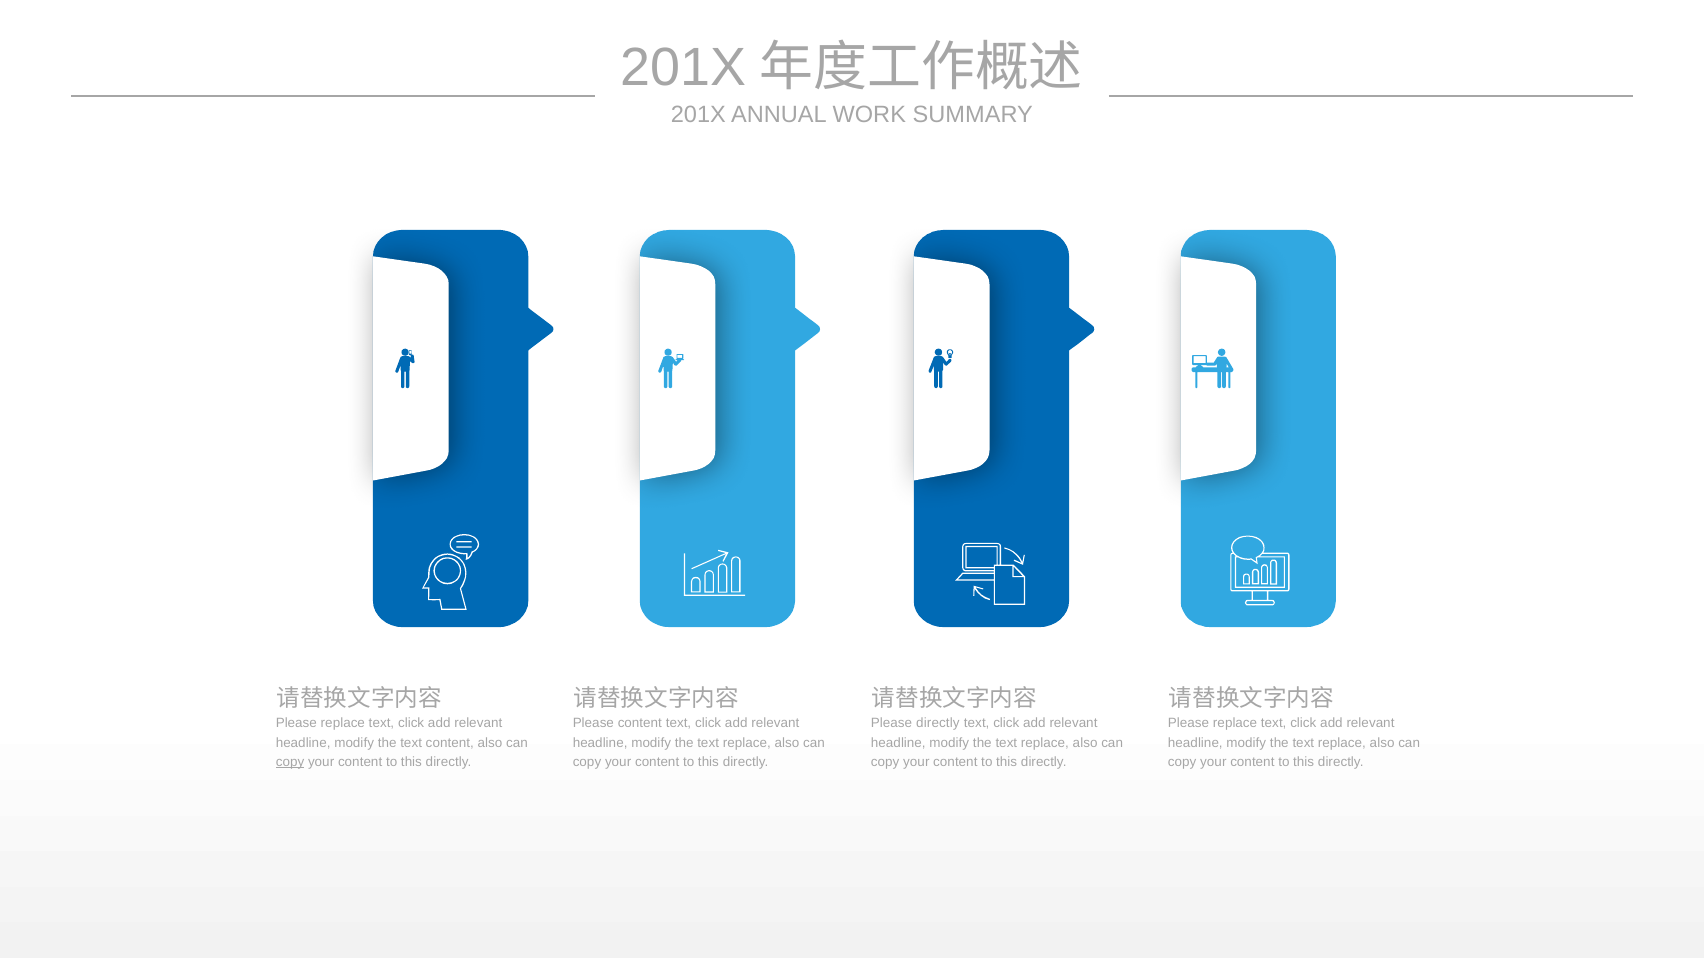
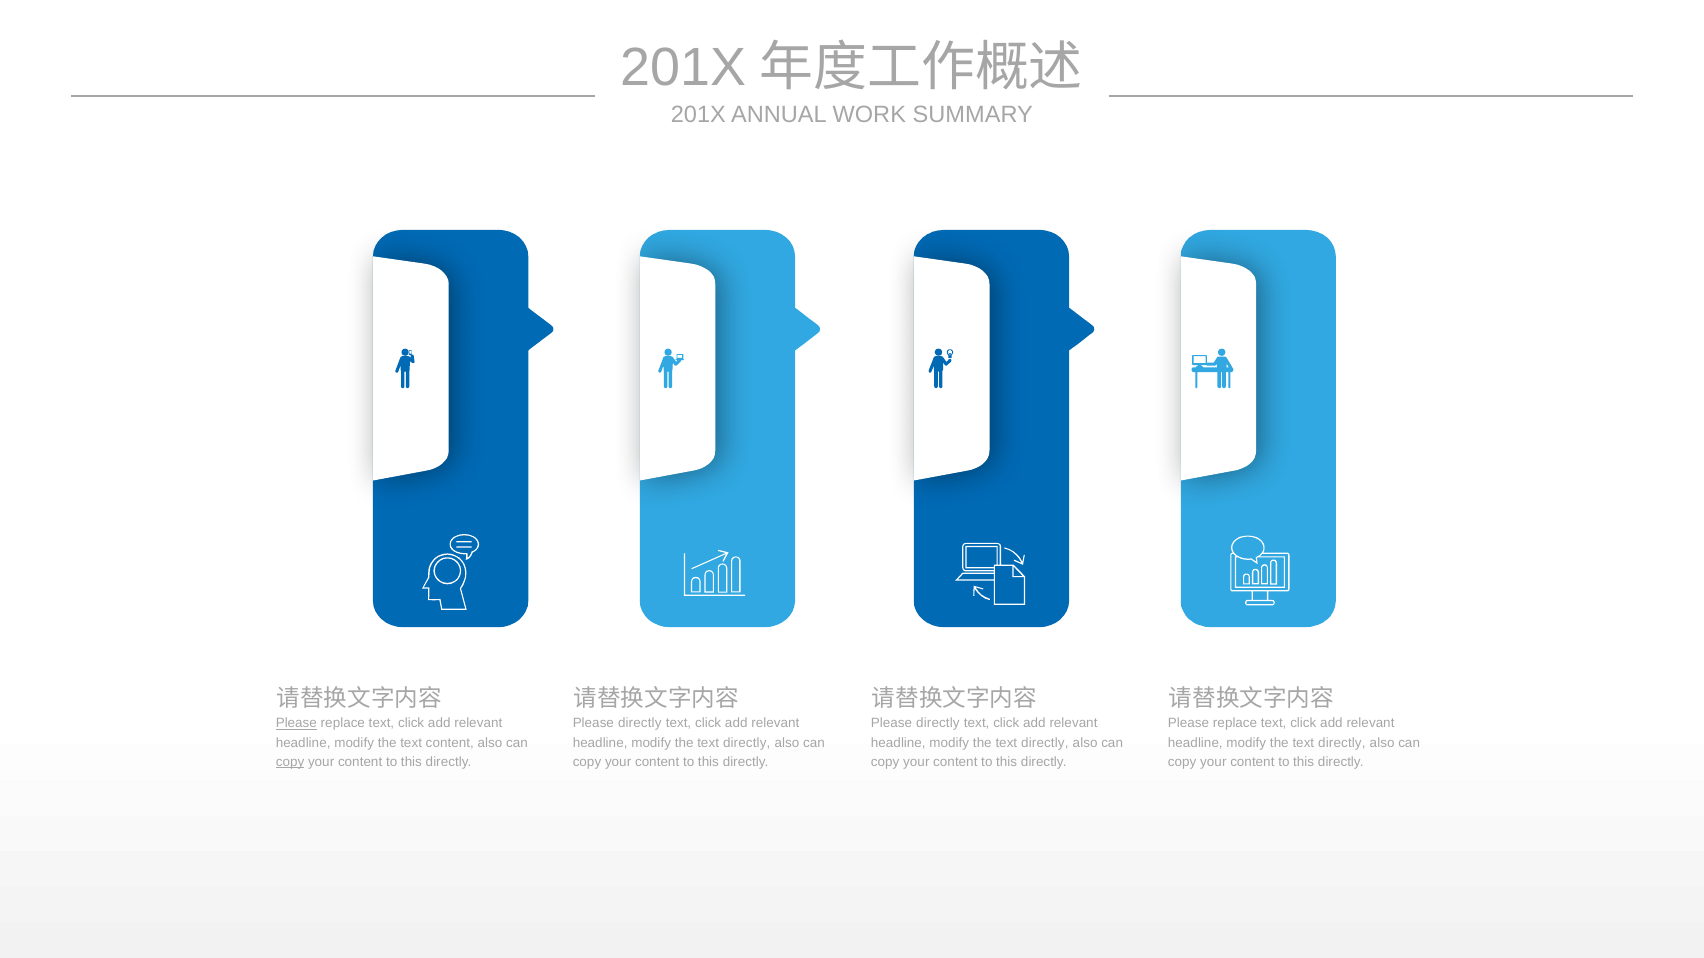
Please at (296, 724) underline: none -> present
content at (640, 724): content -> directly
replace at (747, 743): replace -> directly
replace at (1045, 743): replace -> directly
replace at (1342, 743): replace -> directly
